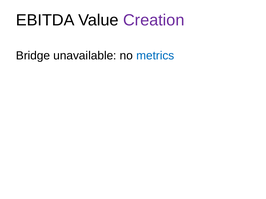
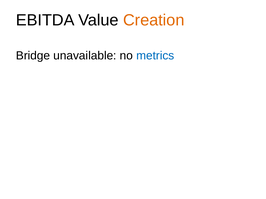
Creation colour: purple -> orange
